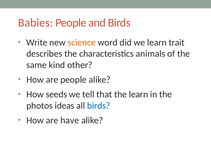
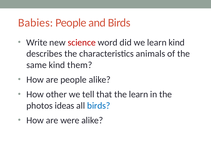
science colour: orange -> red
learn trait: trait -> kind
other: other -> them
seeds: seeds -> other
have: have -> were
